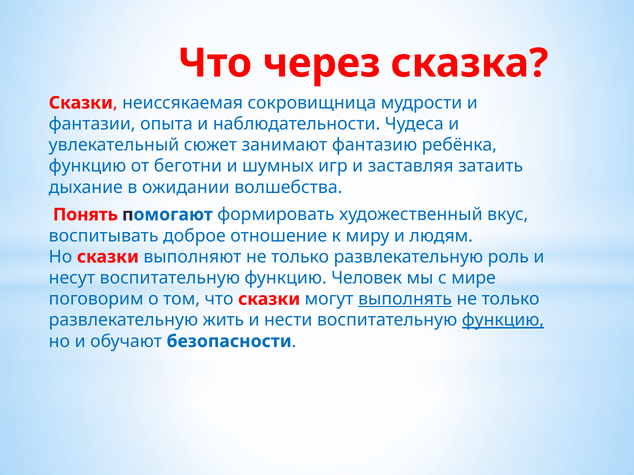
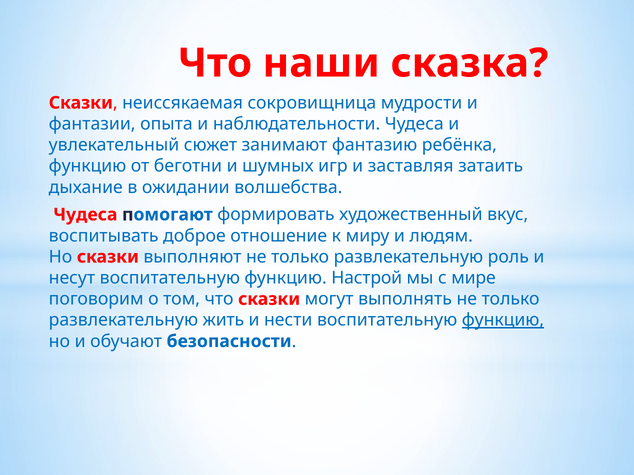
через: через -> наши
Понять at (85, 215): Понять -> Чудеса
Человек: Человек -> Настрой
выполнять underline: present -> none
